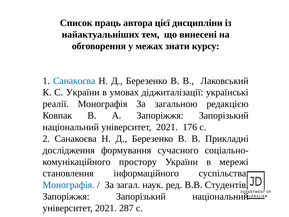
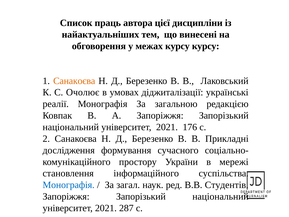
межах знати: знати -> курсу
Санакоєва at (74, 81) colour: blue -> orange
С України: України -> Очолює
